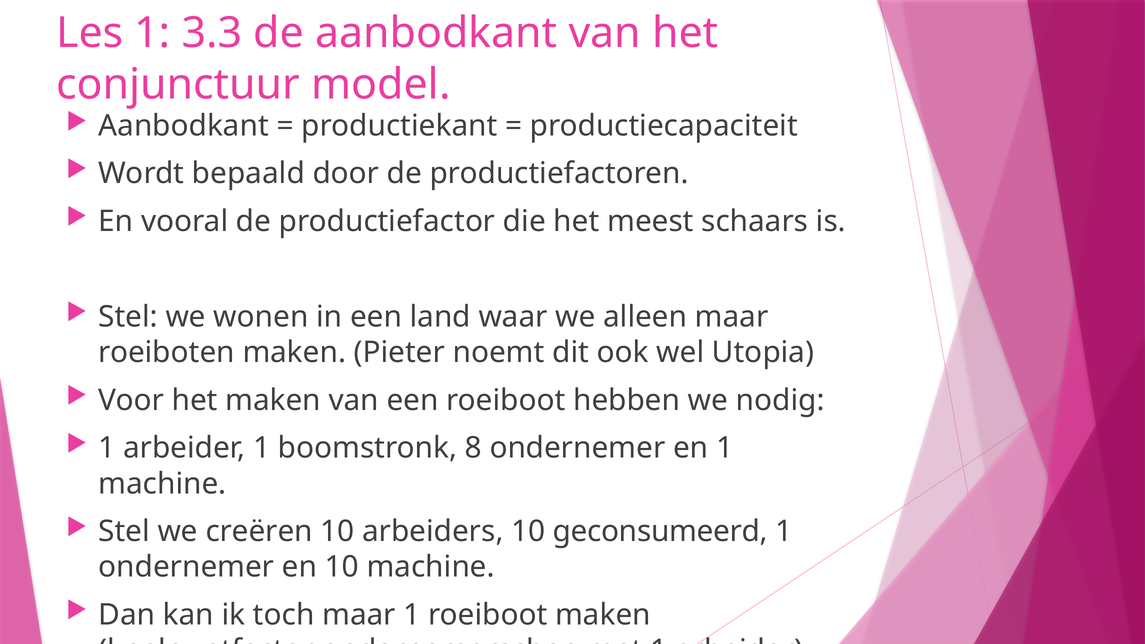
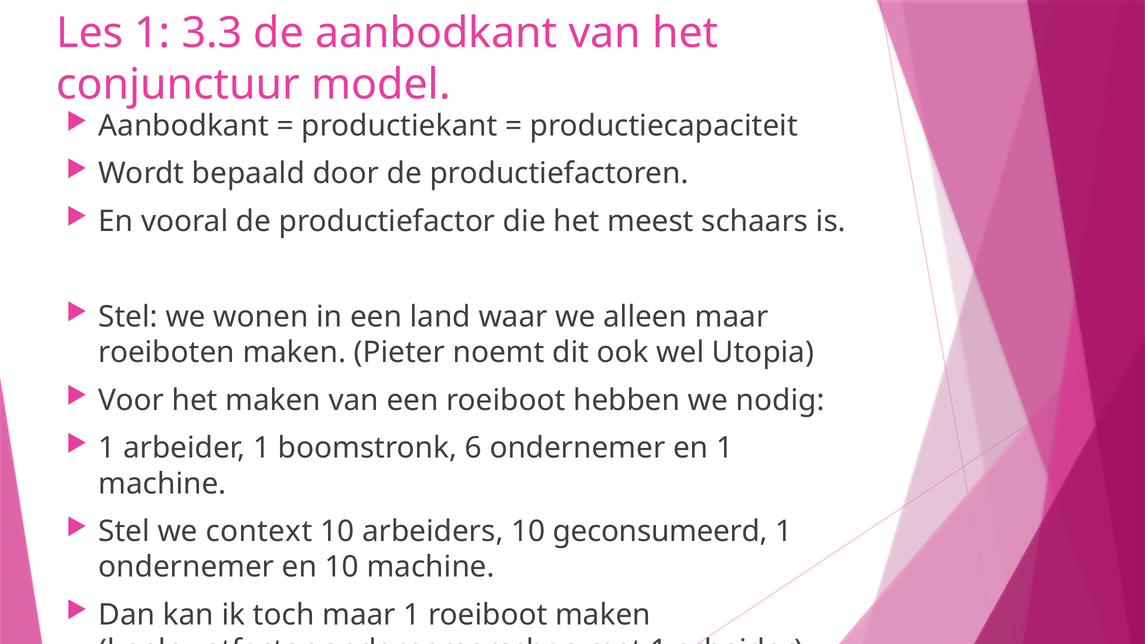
8: 8 -> 6
creëren: creëren -> context
